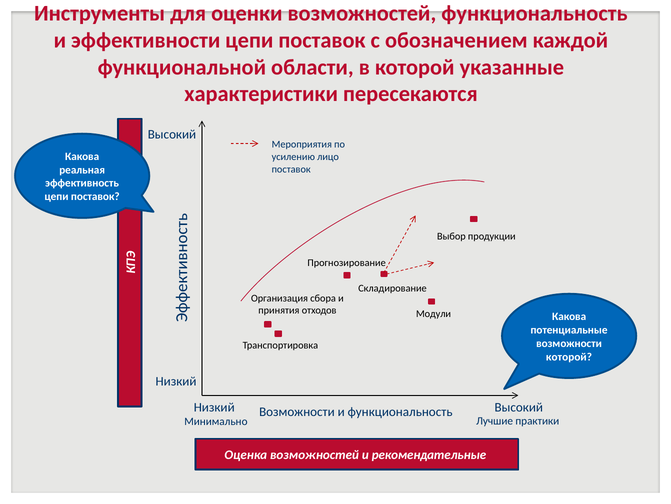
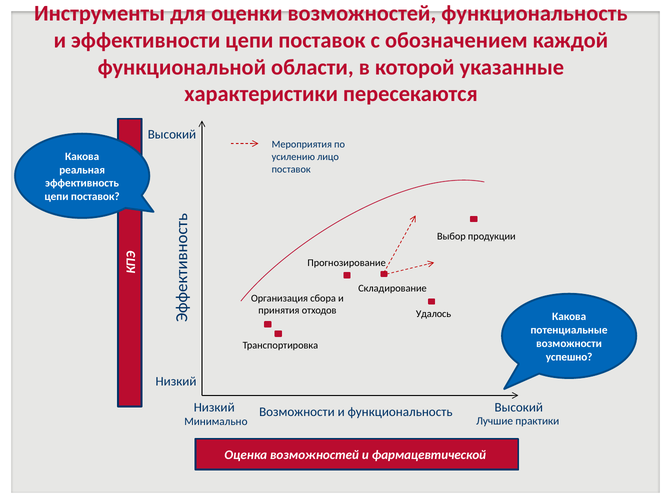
Модули: Модули -> Удалось
которой at (569, 356): которой -> успешно
рекомендательные: рекомендательные -> фармацевтической
